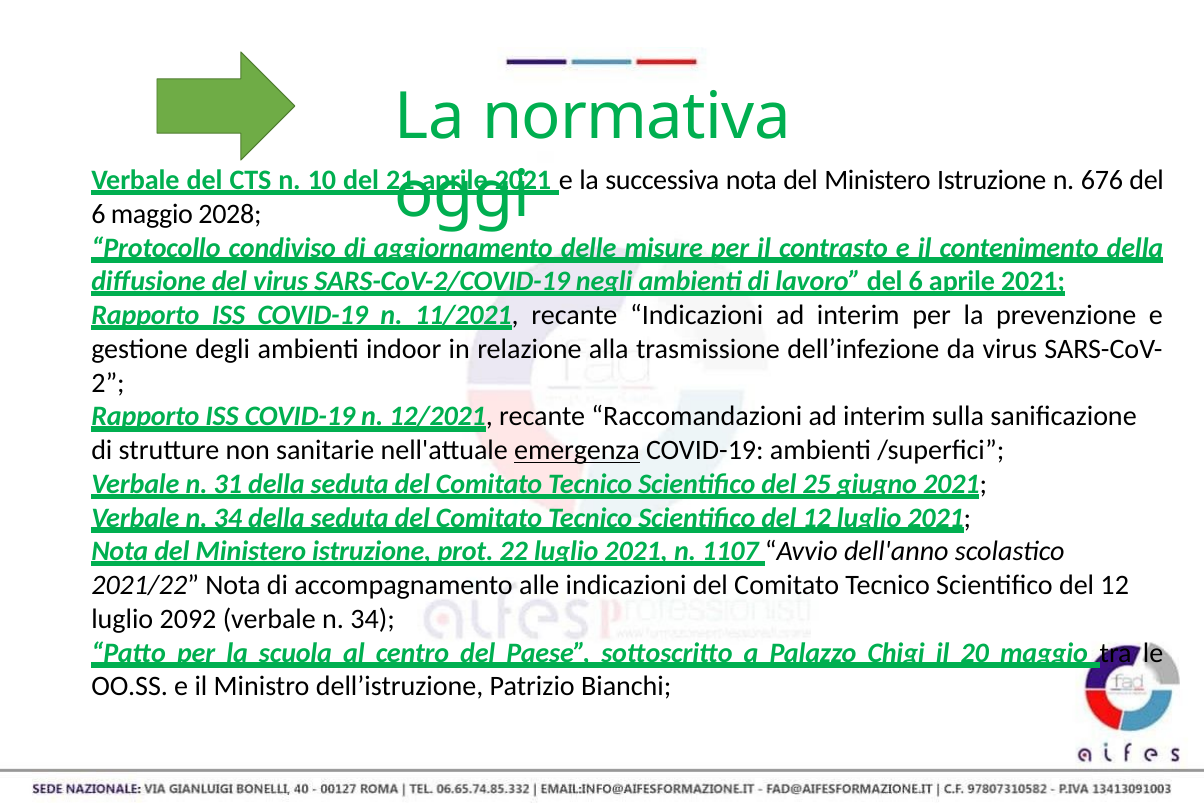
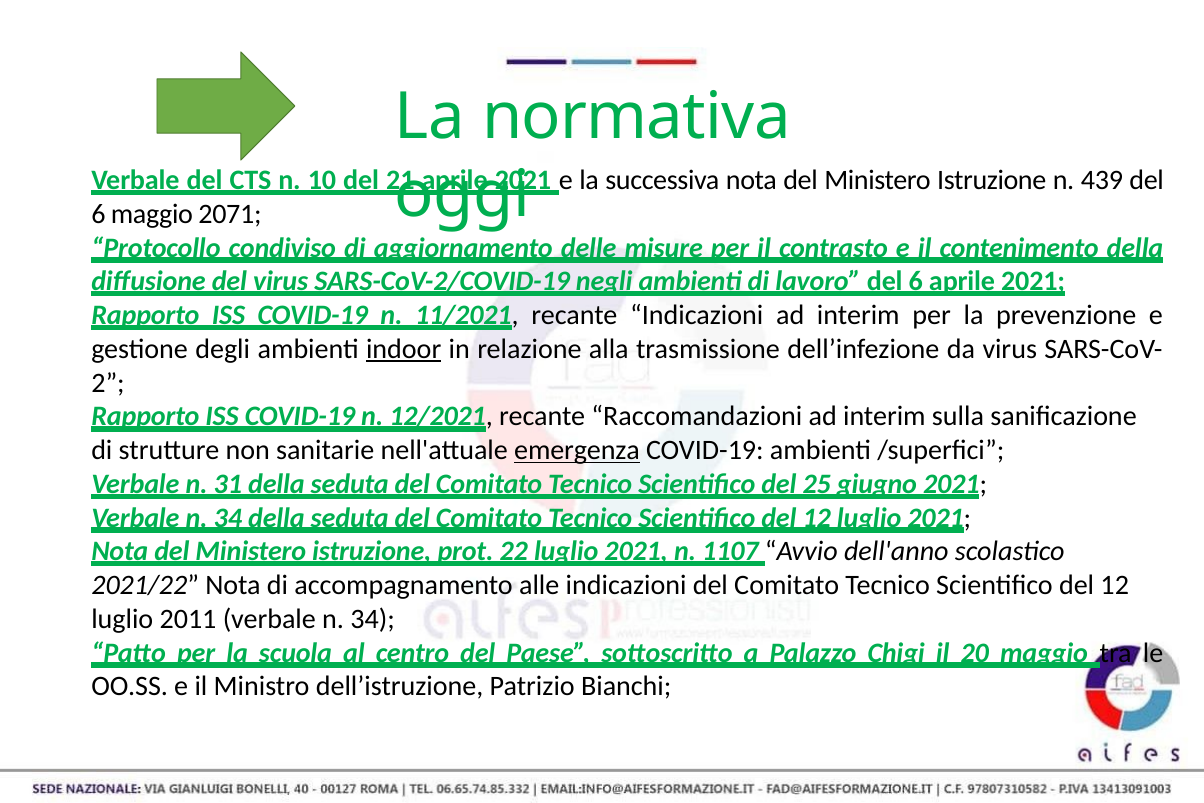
676: 676 -> 439
2028: 2028 -> 2071
indoor underline: none -> present
2092: 2092 -> 2011
